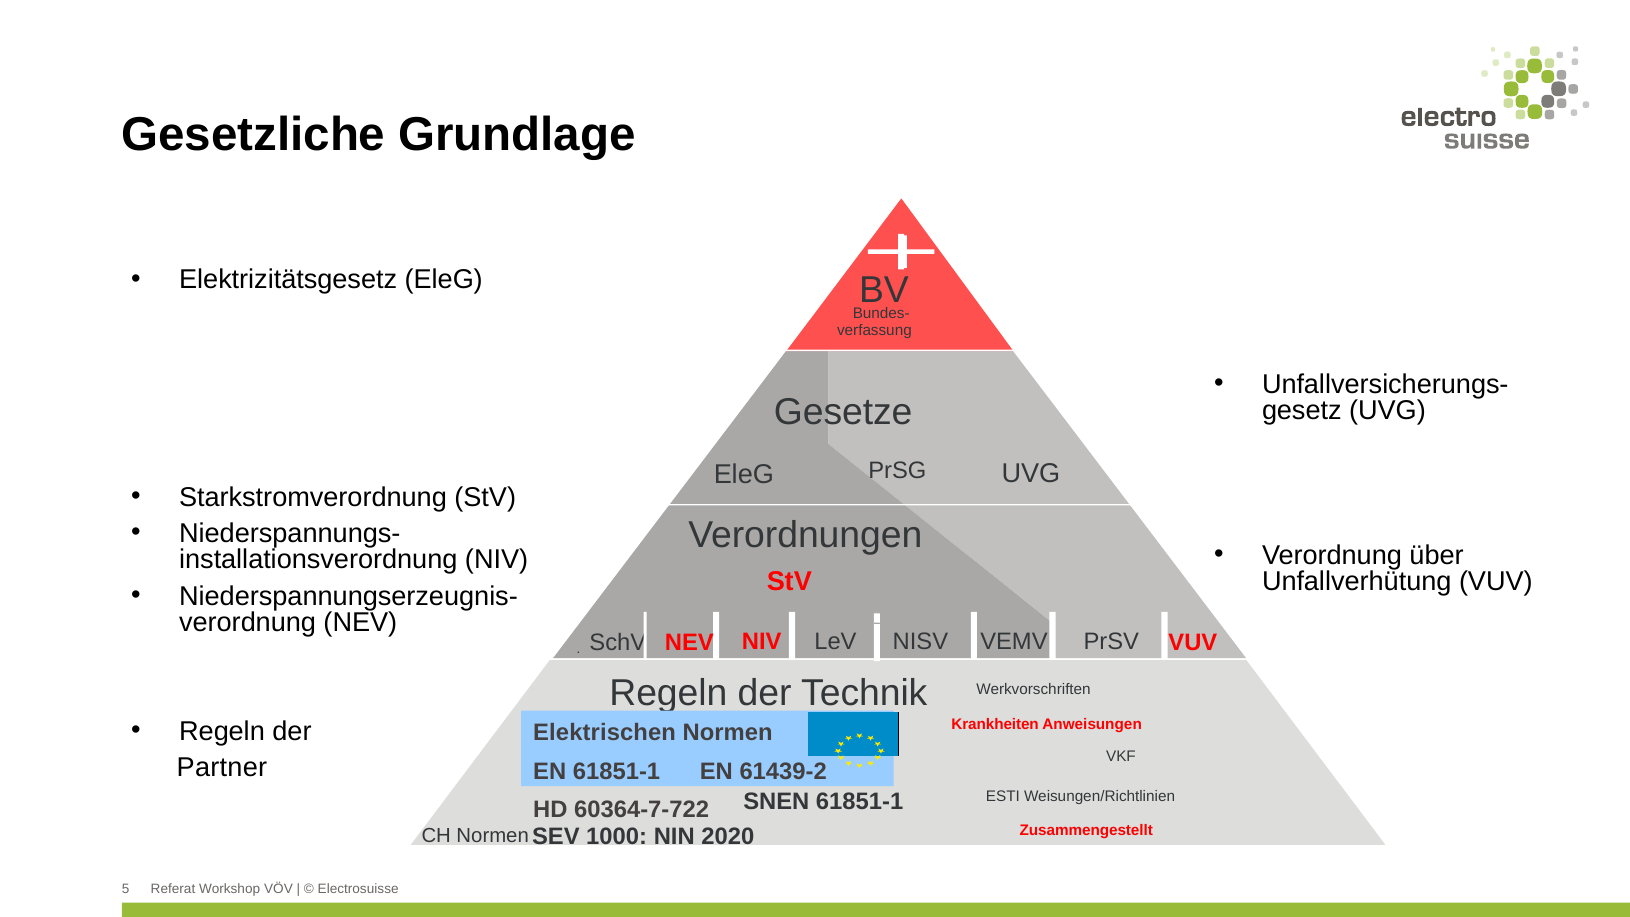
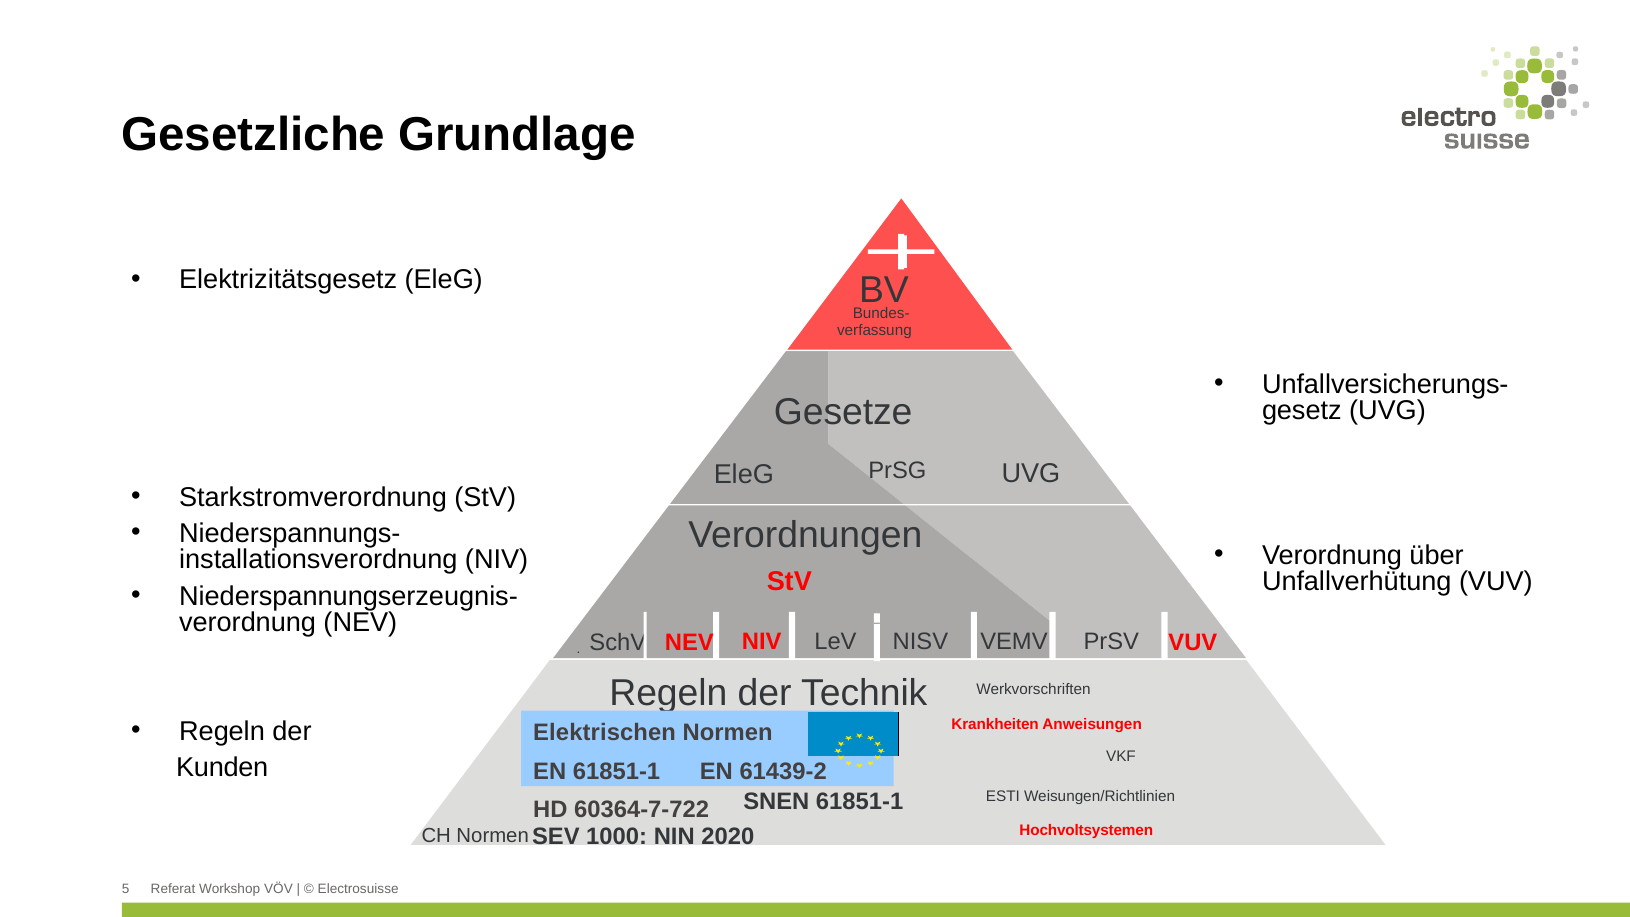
Partner: Partner -> Kunden
Zusammengestellt: Zusammengestellt -> Hochvoltsystemen
